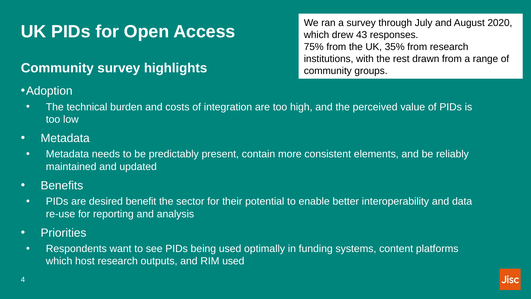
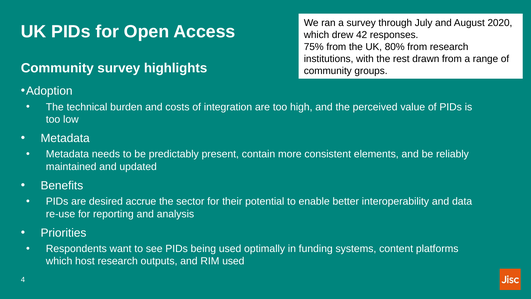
43: 43 -> 42
35%: 35% -> 80%
benefit: benefit -> accrue
